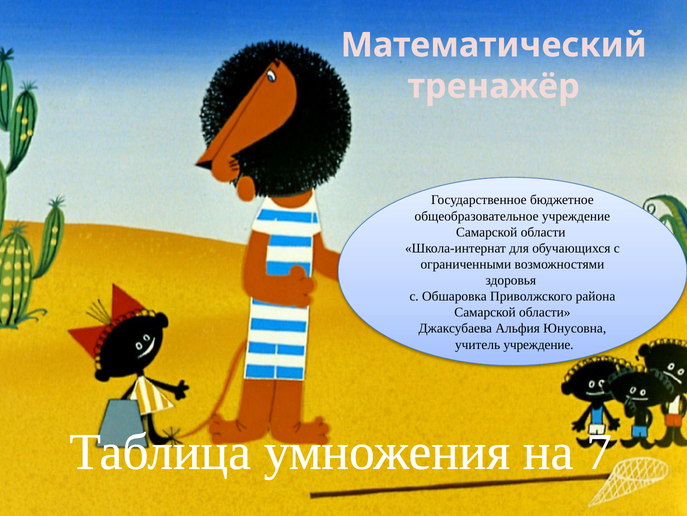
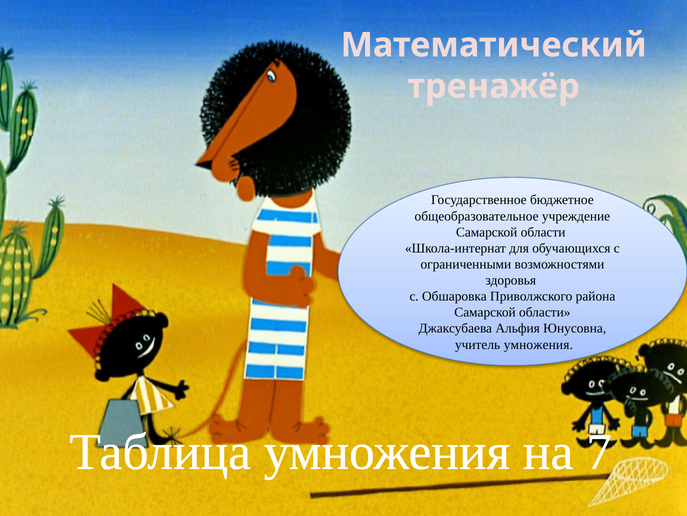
учитель учреждение: учреждение -> умножения
